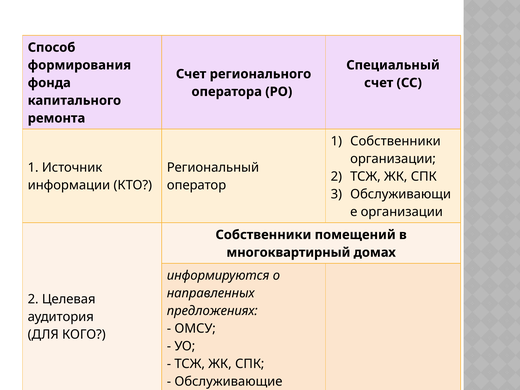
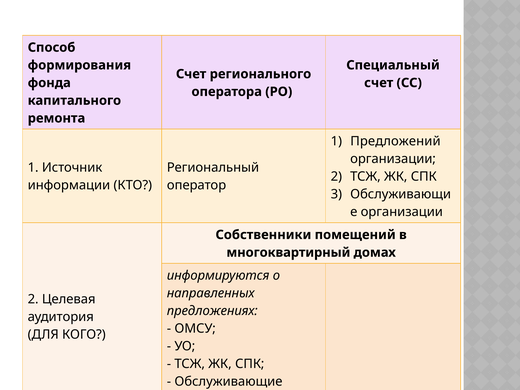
1 Собственники: Собственники -> Предложений
